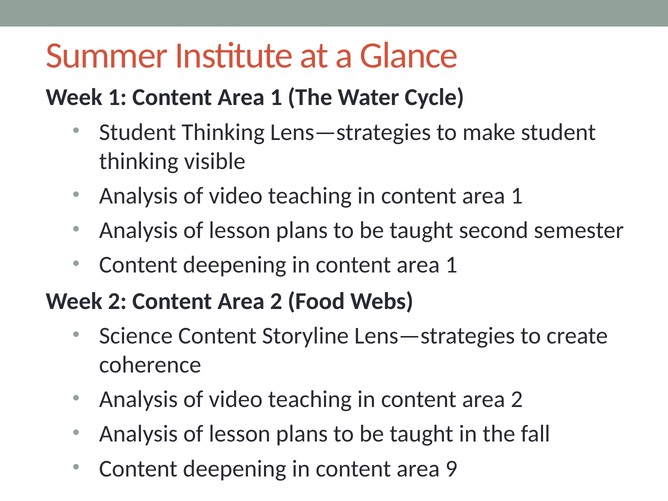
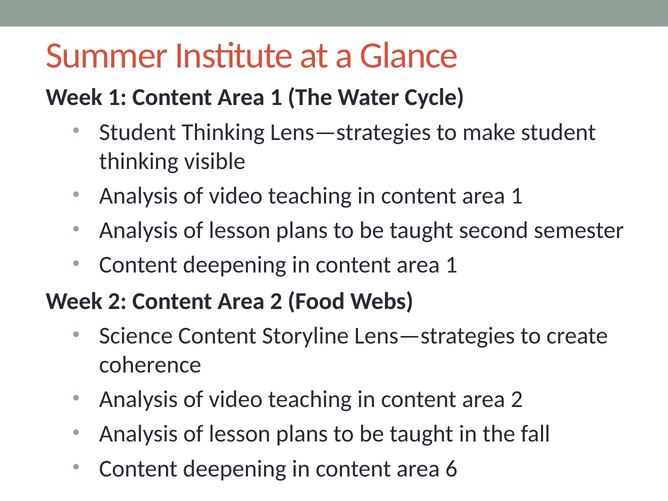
9: 9 -> 6
